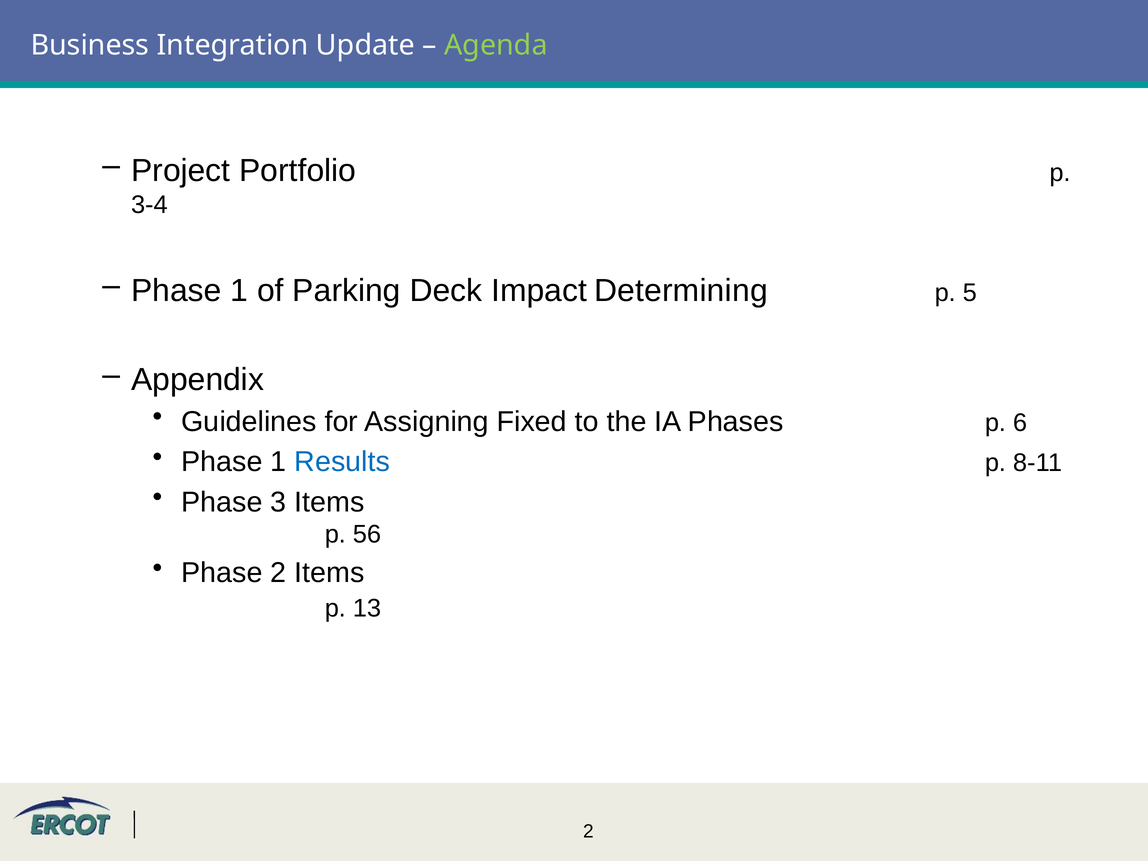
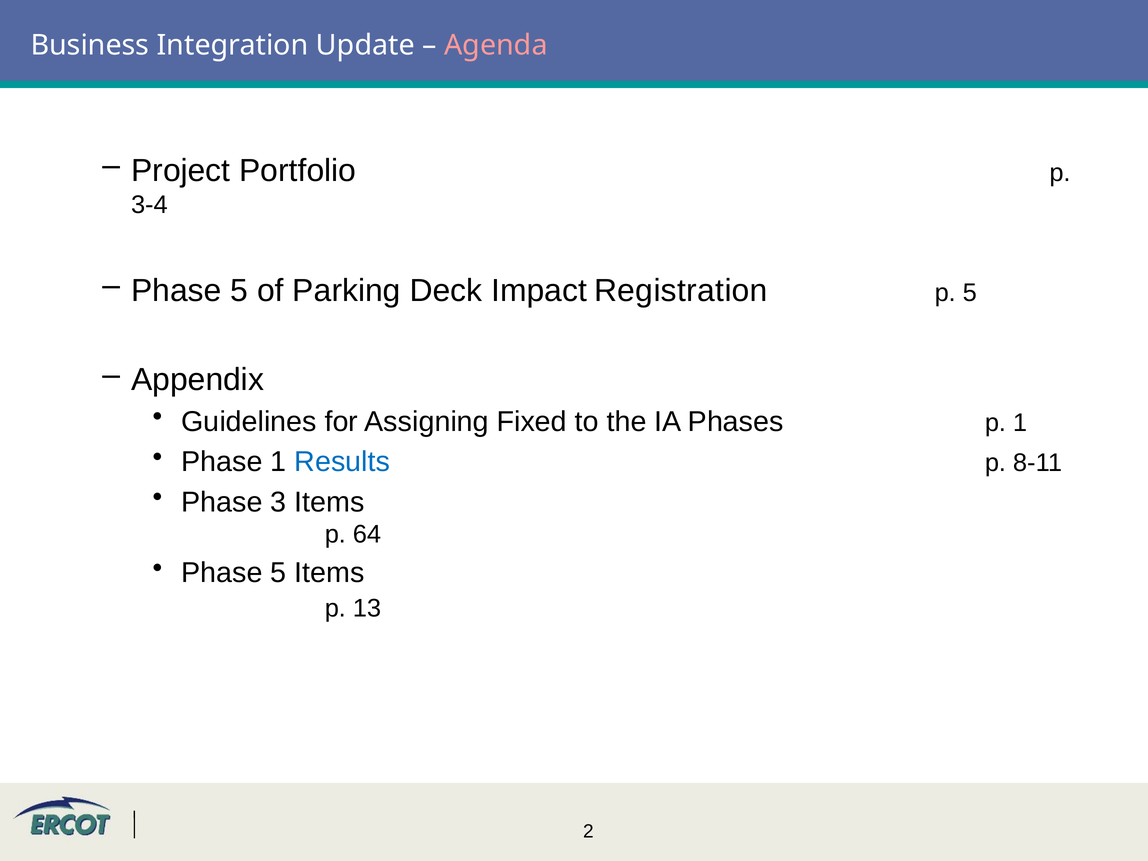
Agenda colour: light green -> pink
1 at (239, 291): 1 -> 5
Determining: Determining -> Registration
p 6: 6 -> 1
56: 56 -> 64
2 at (278, 573): 2 -> 5
